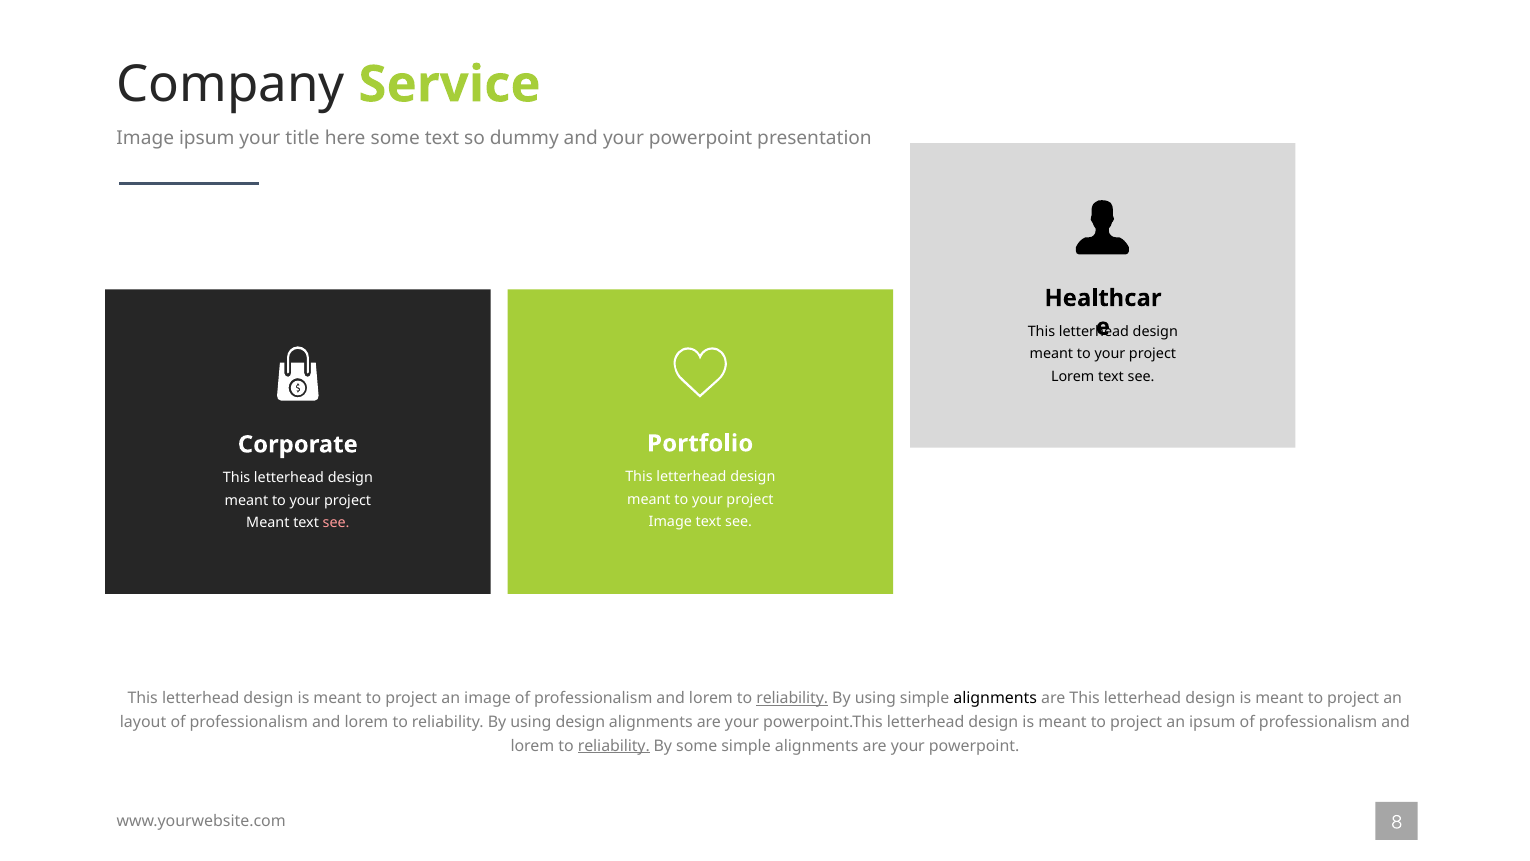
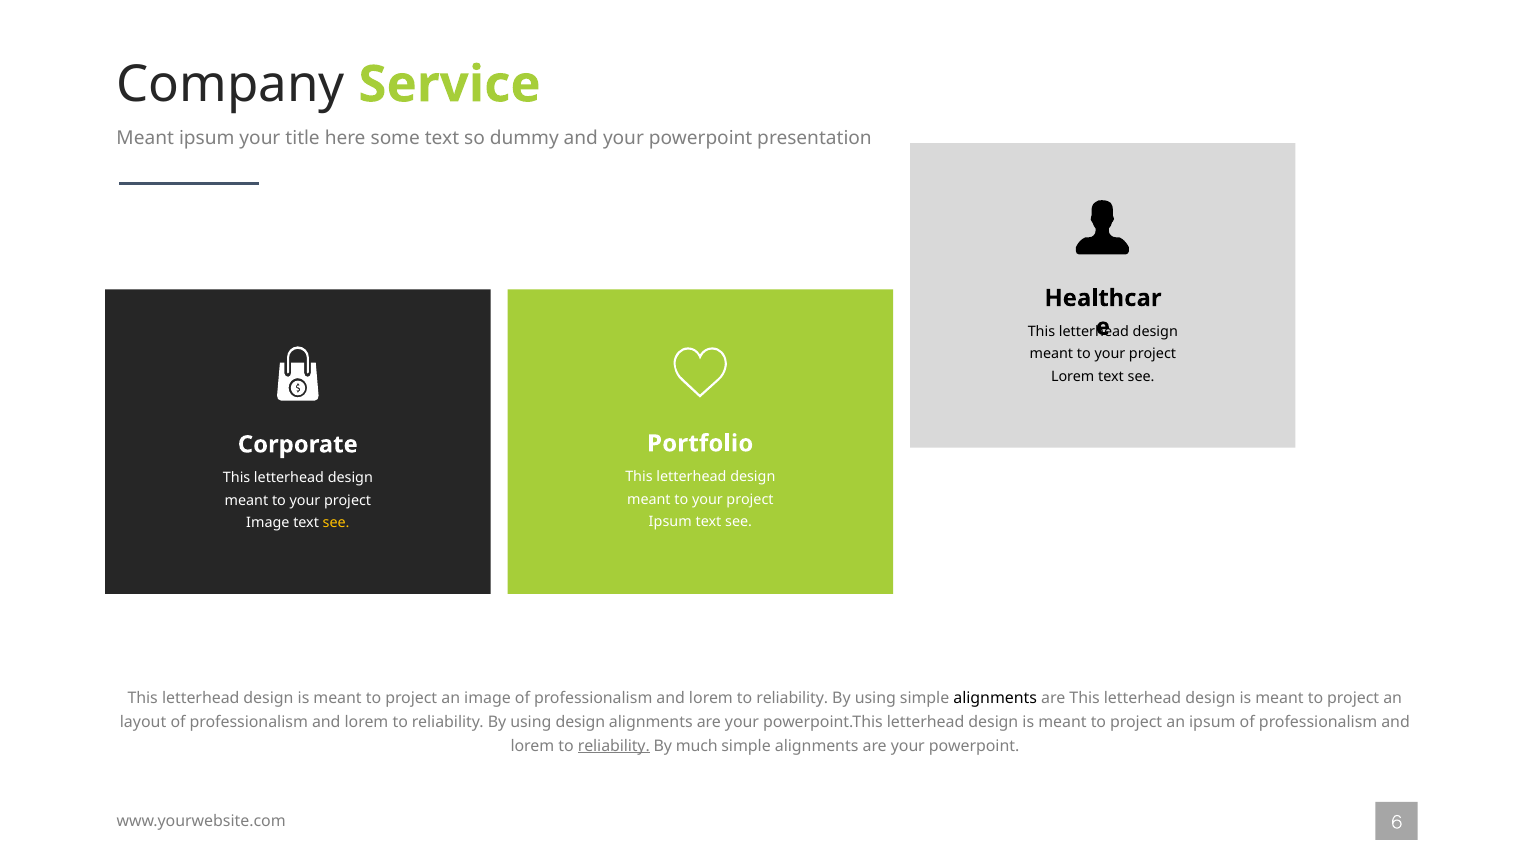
Image at (145, 139): Image -> Meant
Image at (670, 521): Image -> Ipsum
Meant at (268, 522): Meant -> Image
see at (336, 522) colour: pink -> yellow
reliability at (792, 698) underline: present -> none
By some: some -> much
8: 8 -> 6
